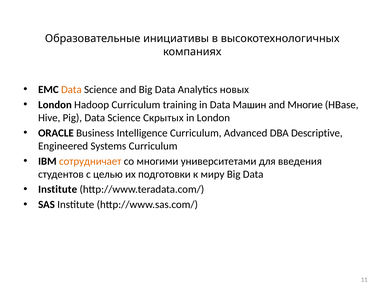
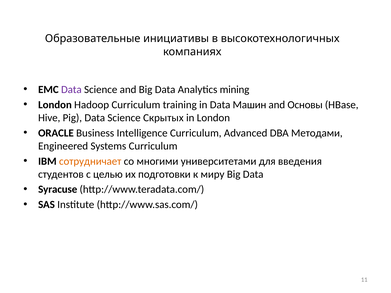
Data at (71, 90) colour: orange -> purple
новых: новых -> mining
Многие: Многие -> Основы
Descriptive: Descriptive -> Методами
Institute at (58, 190): Institute -> Syracuse
